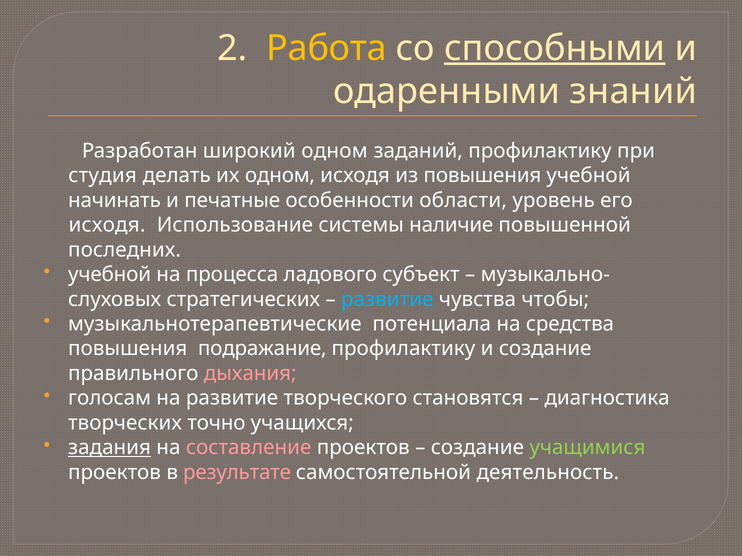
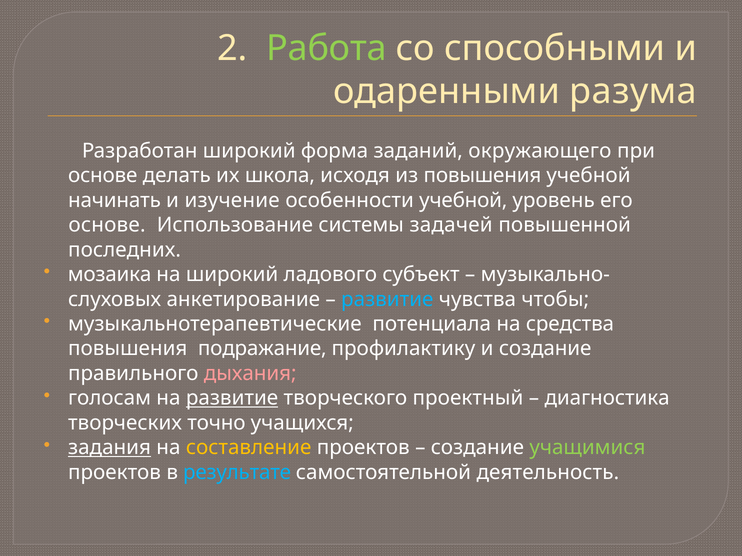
Работа colour: yellow -> light green
способными underline: present -> none
знаний: знаний -> разума
широкий одном: одном -> форма
заданий профилактику: профилактику -> окружающего
студия at (103, 176): студия -> основе
их одном: одном -> школа
печатные: печатные -> изучение
особенности области: области -> учебной
исходя at (107, 225): исходя -> основе
наличие: наличие -> задачей
учебной at (110, 275): учебной -> мозаика
на процесса: процесса -> широкий
стратегических: стратегических -> анкетирование
развитие at (232, 398) underline: none -> present
становятся: становятся -> проектный
составление colour: pink -> yellow
результате colour: pink -> light blue
